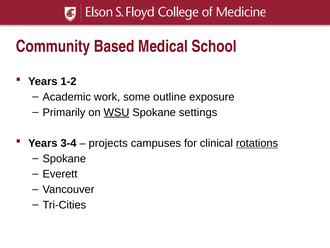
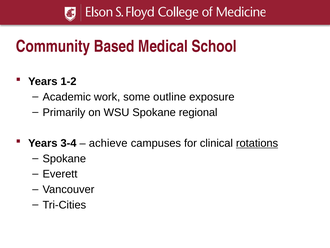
WSU underline: present -> none
settings: settings -> regional
projects: projects -> achieve
